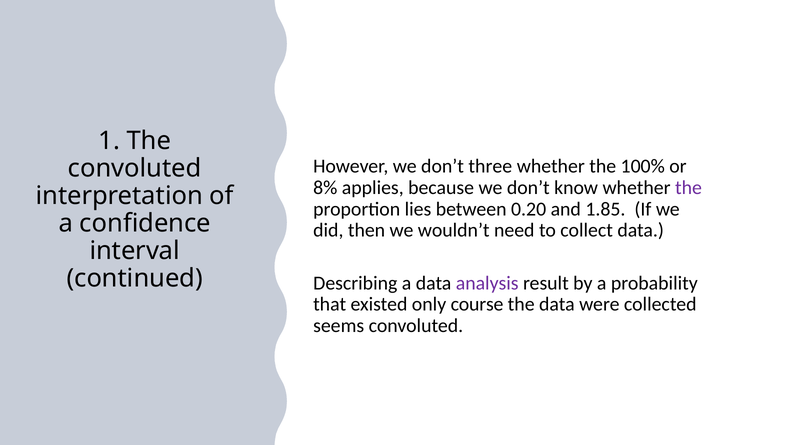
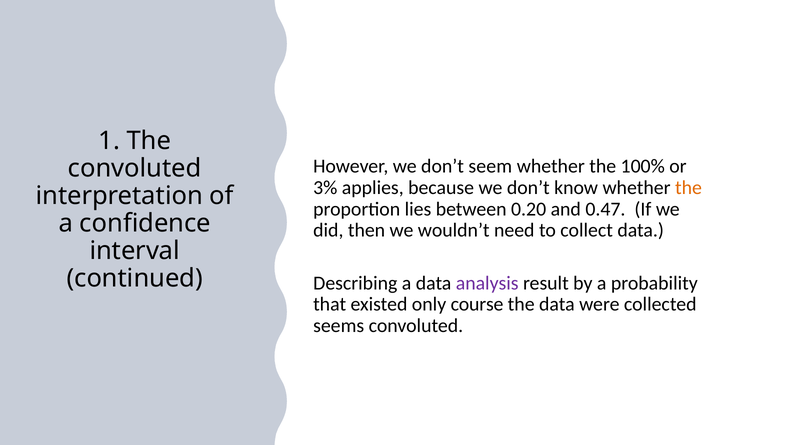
three: three -> seem
8%: 8% -> 3%
the at (688, 188) colour: purple -> orange
1.85: 1.85 -> 0.47
